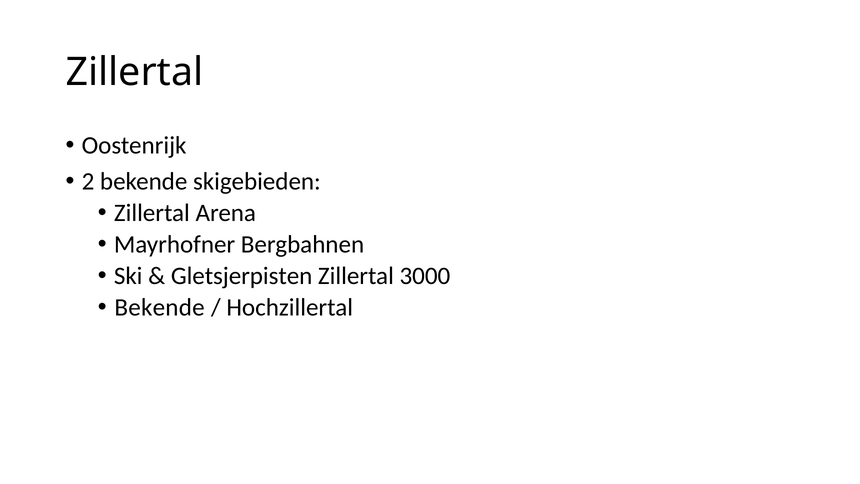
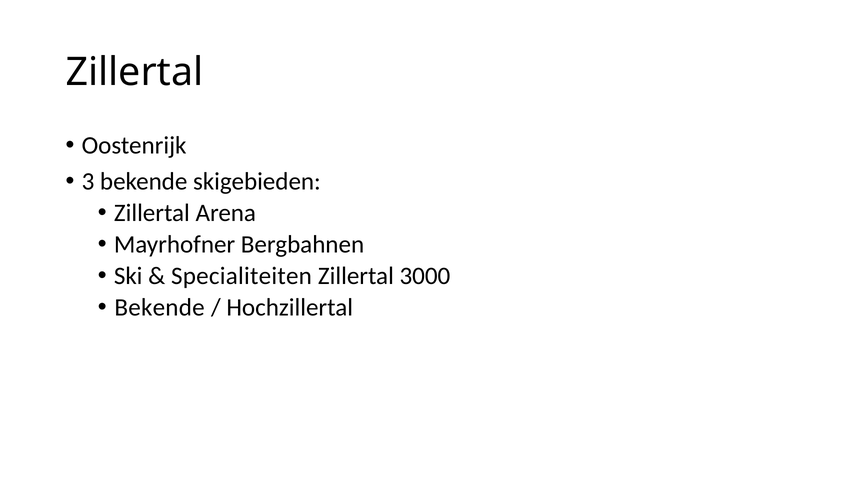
2: 2 -> 3
Gletsjerpisten: Gletsjerpisten -> Specialiteiten
